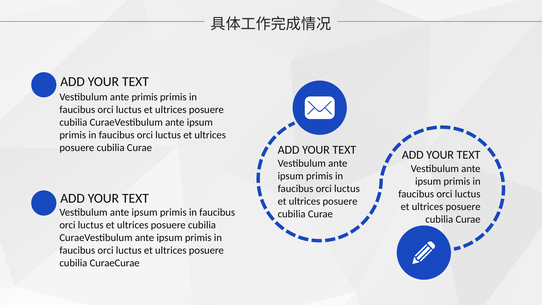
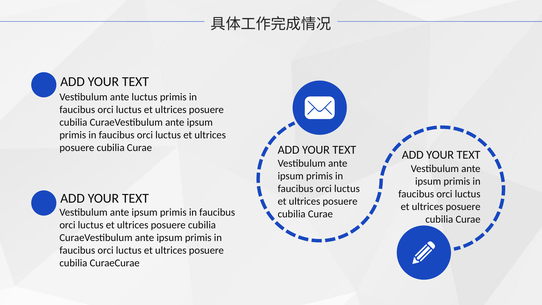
ante primis: primis -> luctus
